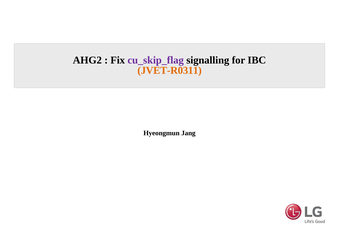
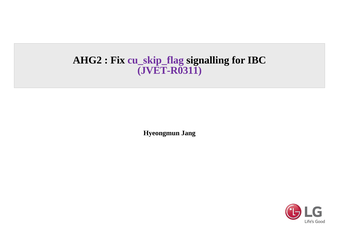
JVET-R0311 colour: orange -> purple
